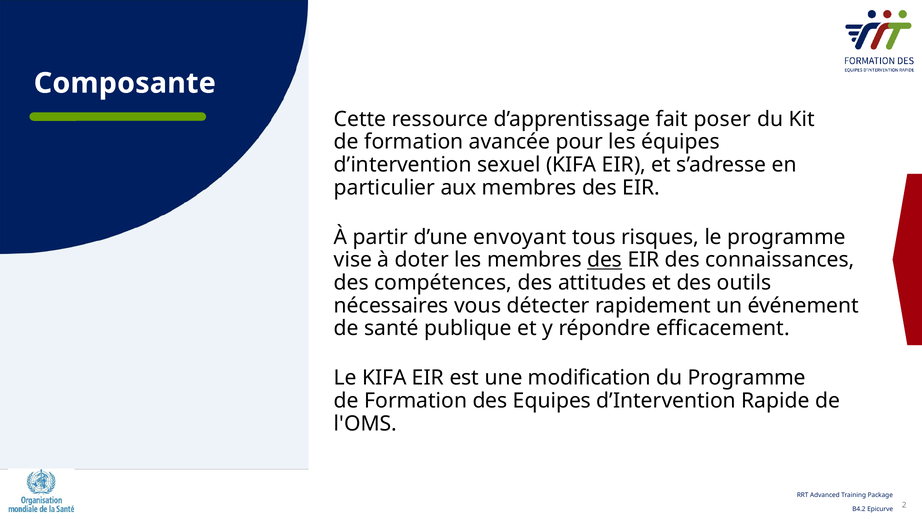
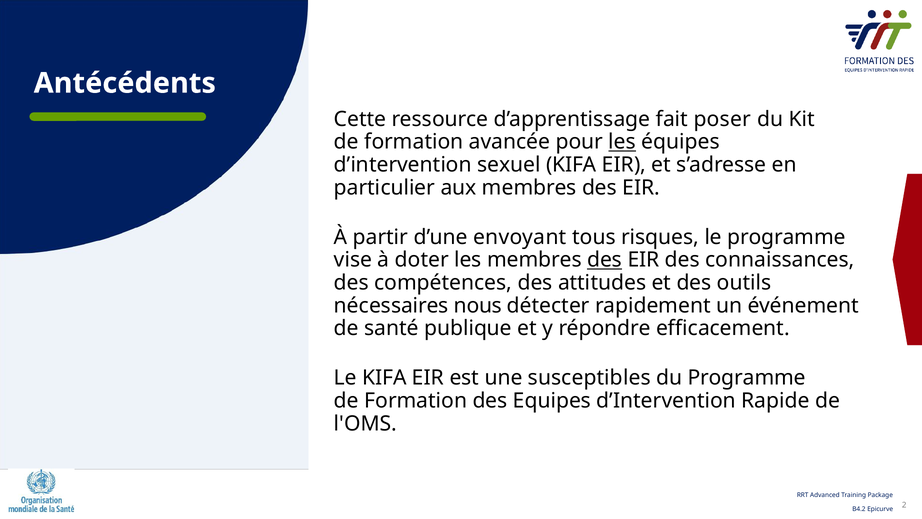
Composante: Composante -> Antécédents
les at (622, 142) underline: none -> present
vous: vous -> nous
modification: modification -> susceptibles
